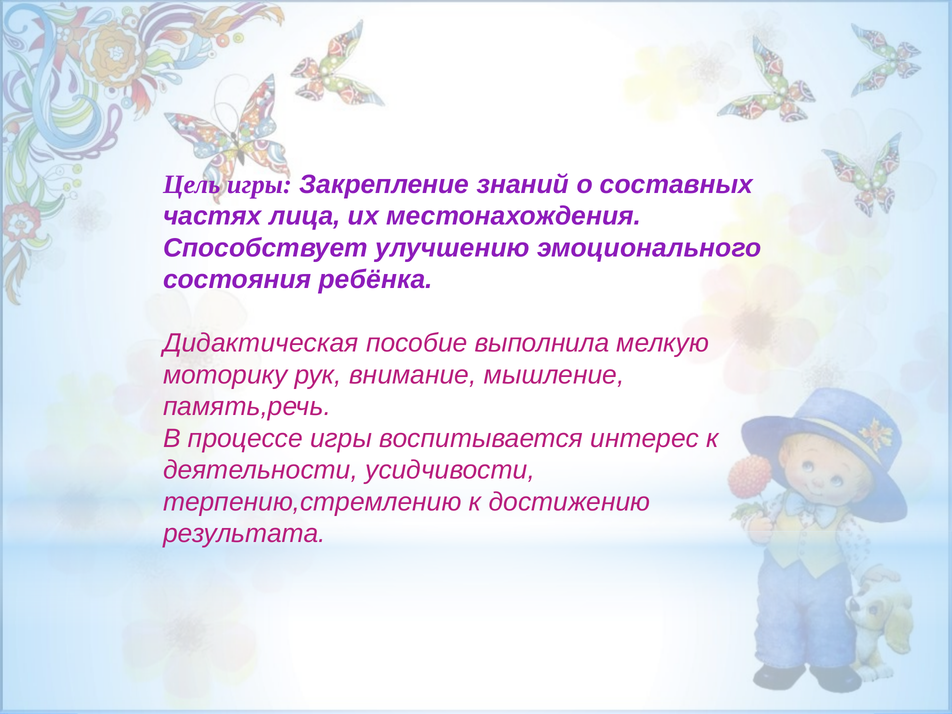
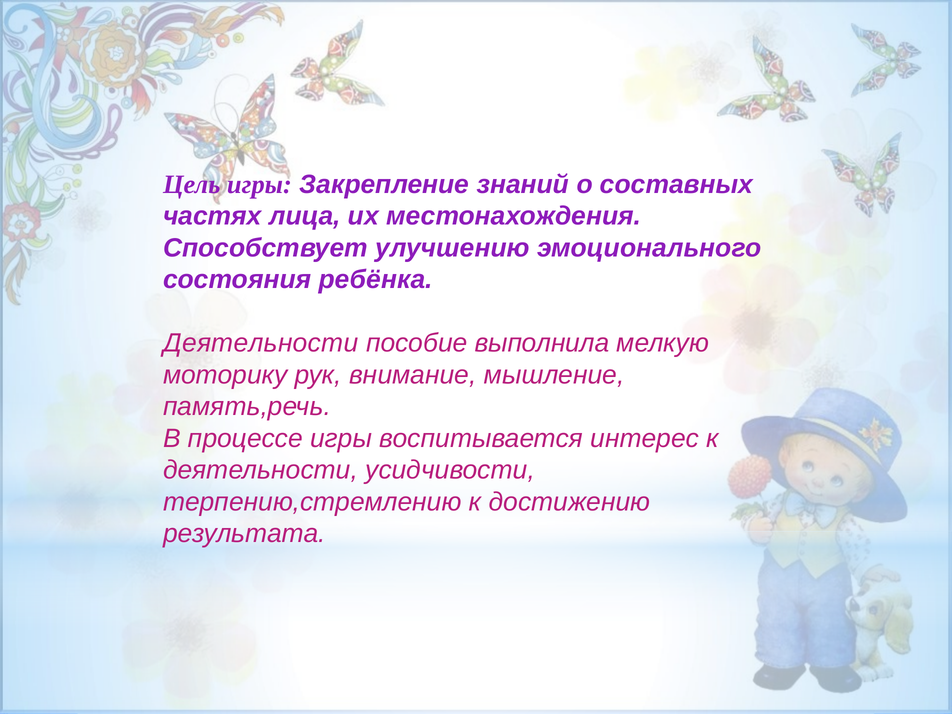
Дидактическая at (261, 343): Дидактическая -> Деятельности
